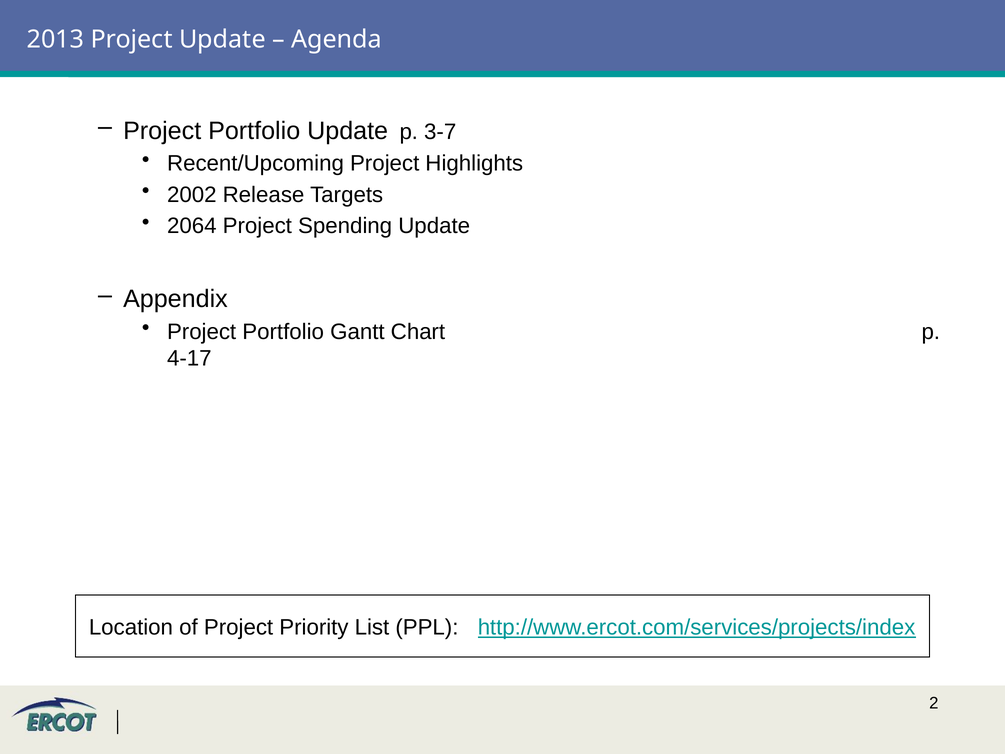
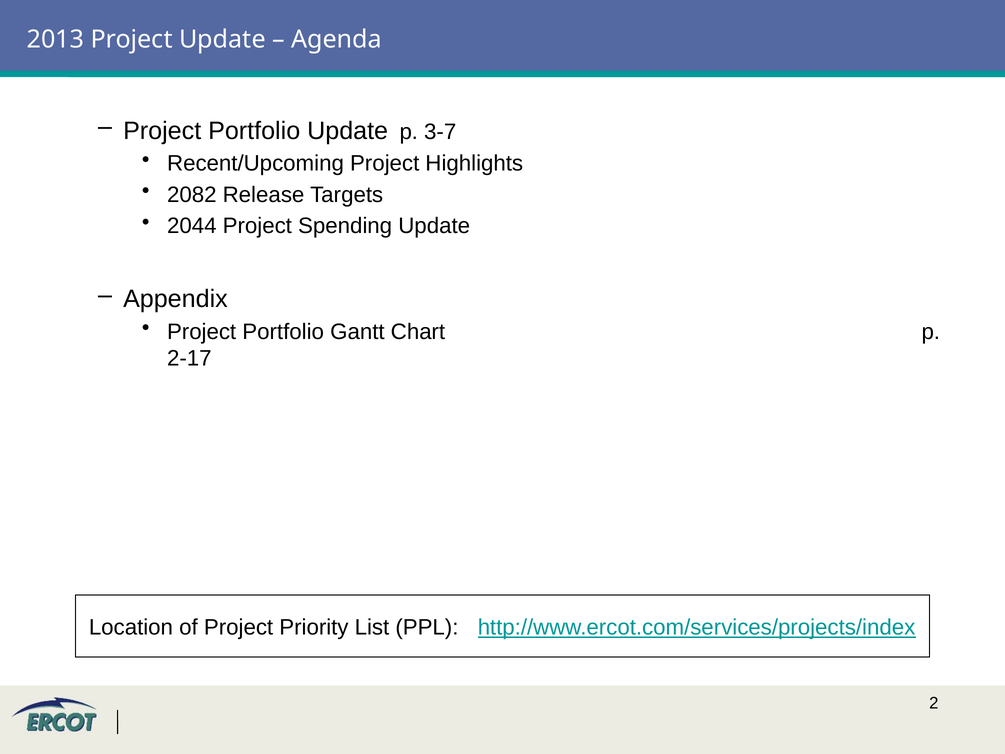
2002: 2002 -> 2082
2064: 2064 -> 2044
4-17: 4-17 -> 2-17
